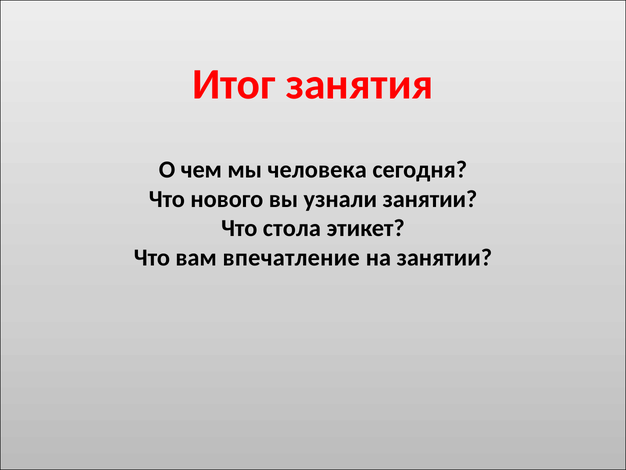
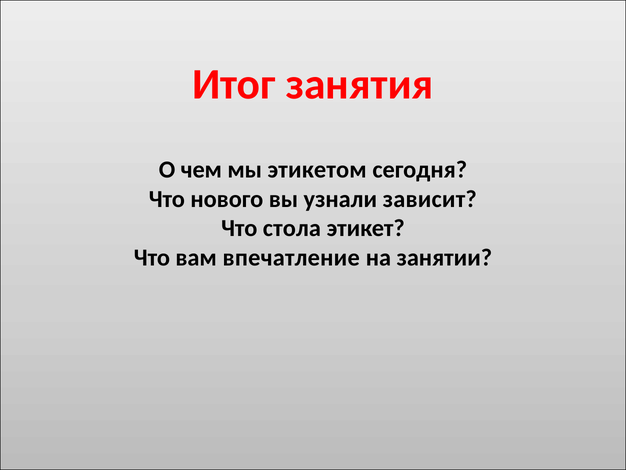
человека: человека -> этикетом
узнали занятии: занятии -> зависит
